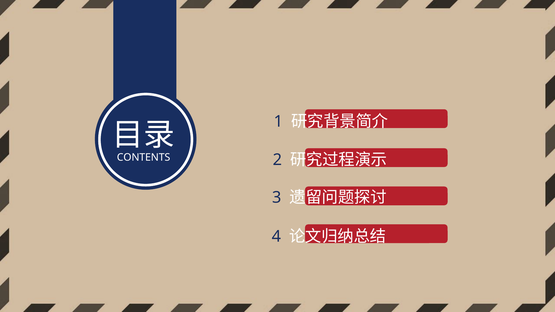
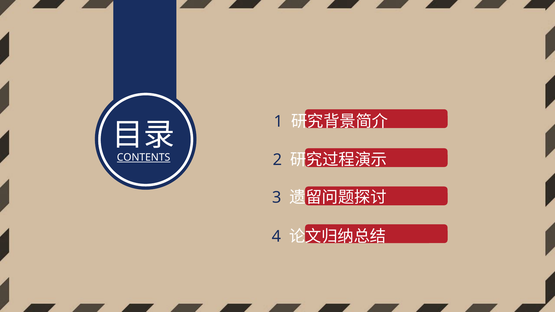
CONTENTS underline: none -> present
